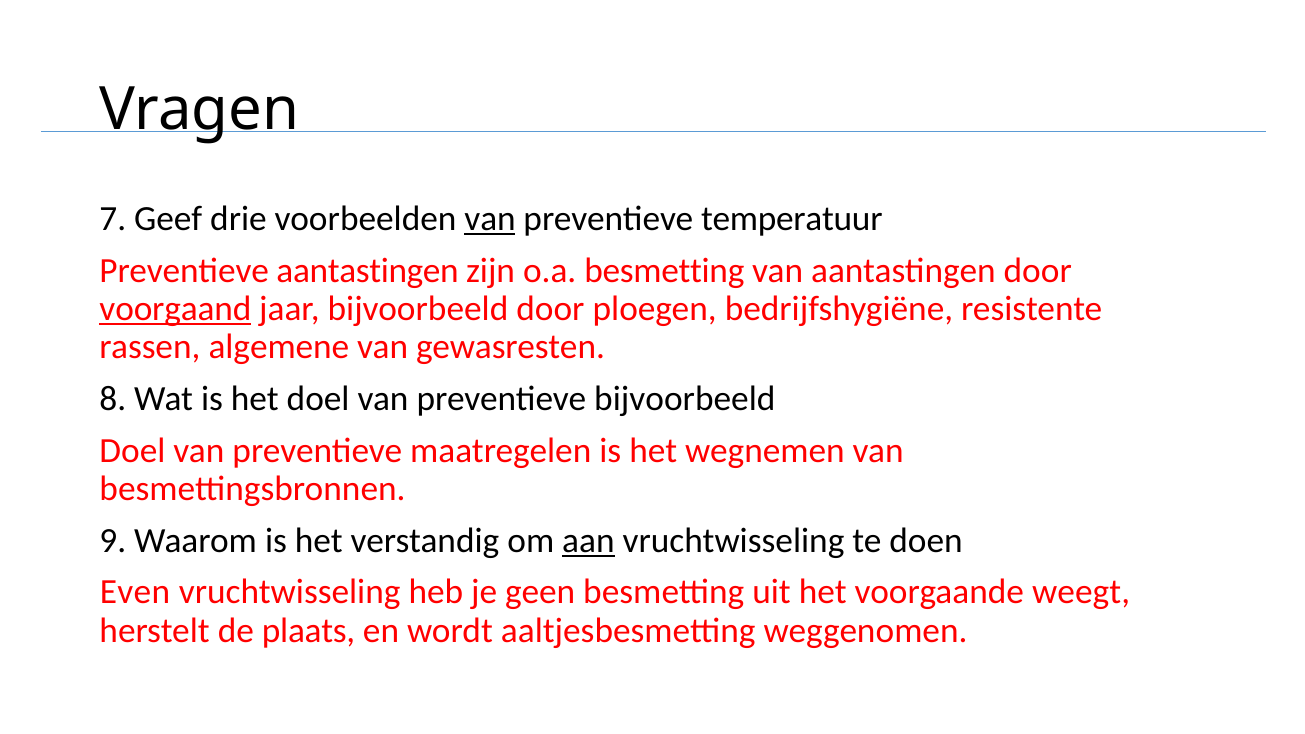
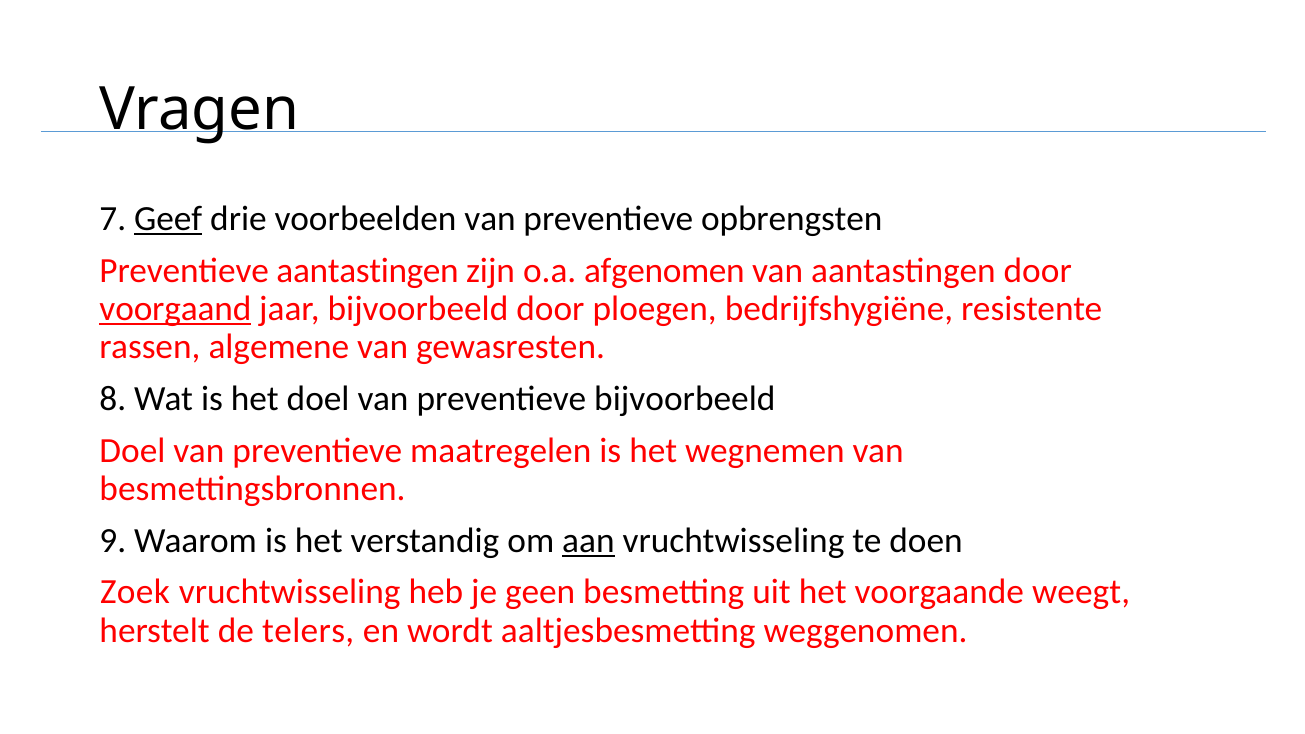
Geef underline: none -> present
van at (490, 219) underline: present -> none
temperatuur: temperatuur -> opbrengsten
o.a besmetting: besmetting -> afgenomen
Even: Even -> Zoek
plaats: plaats -> telers
